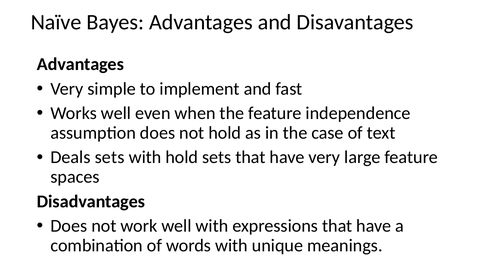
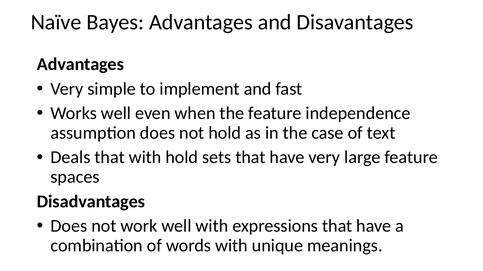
Deals sets: sets -> that
